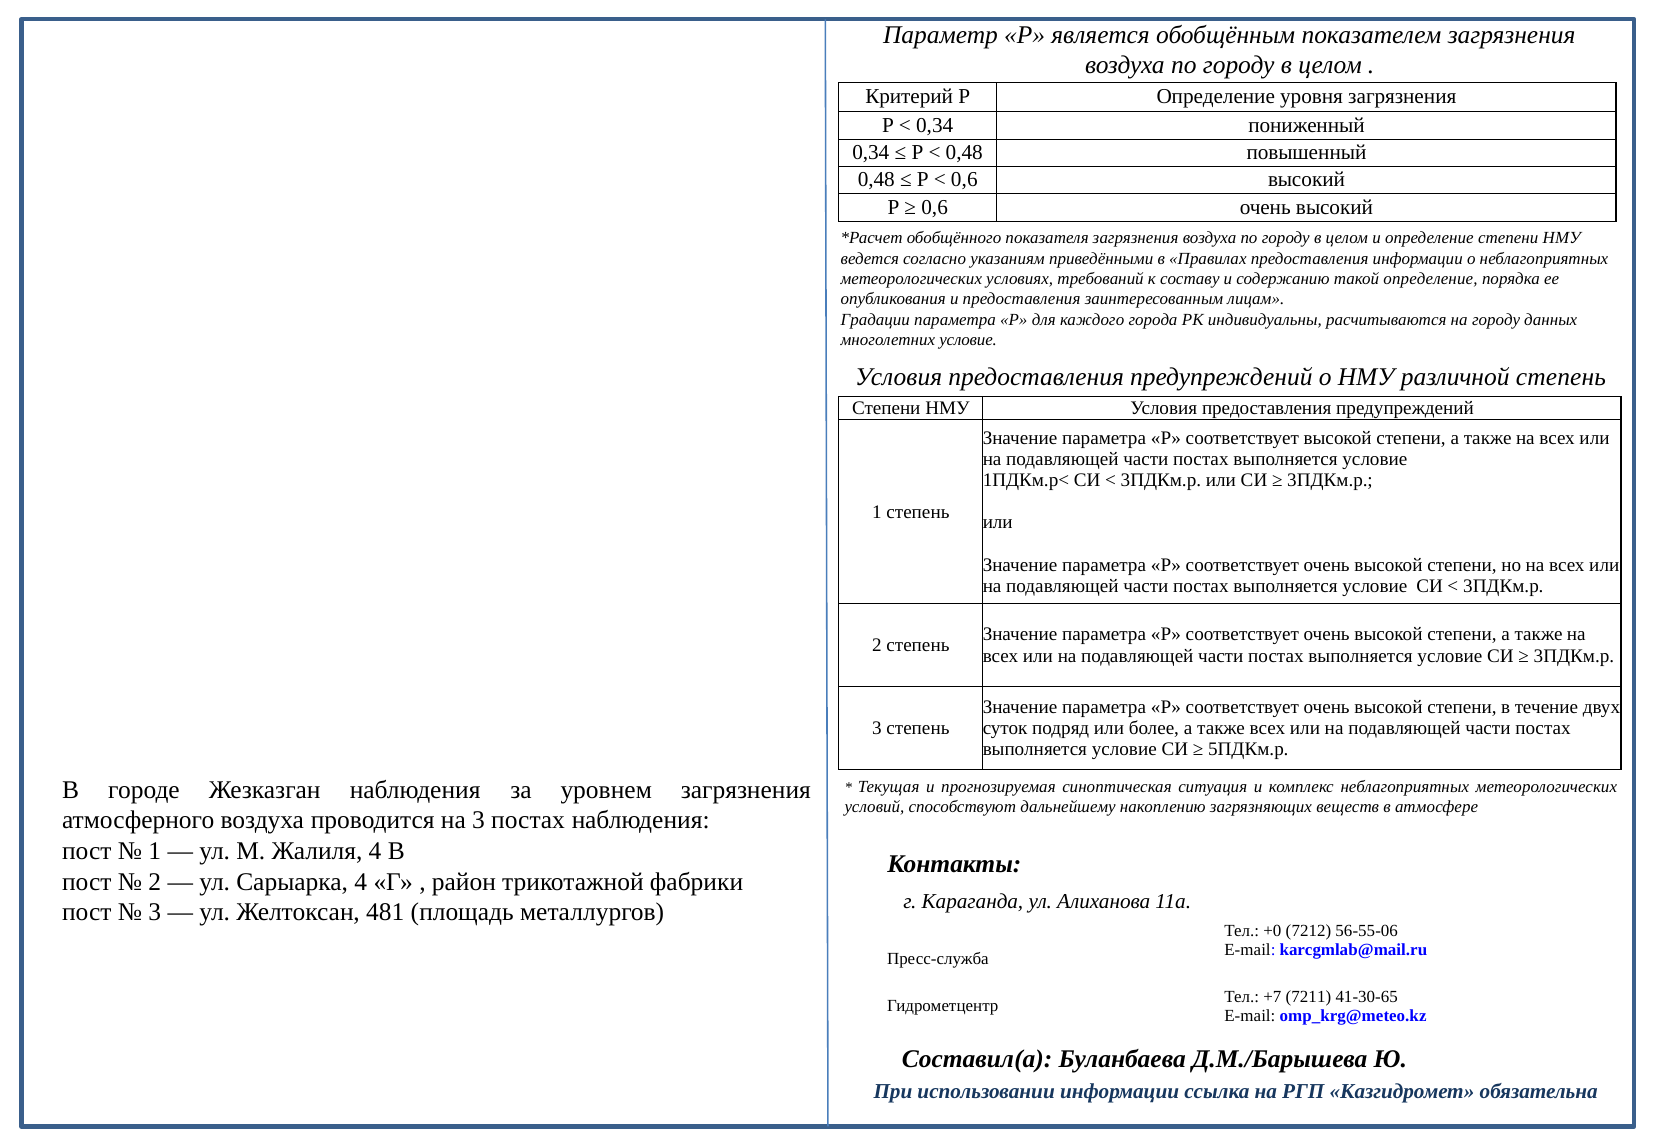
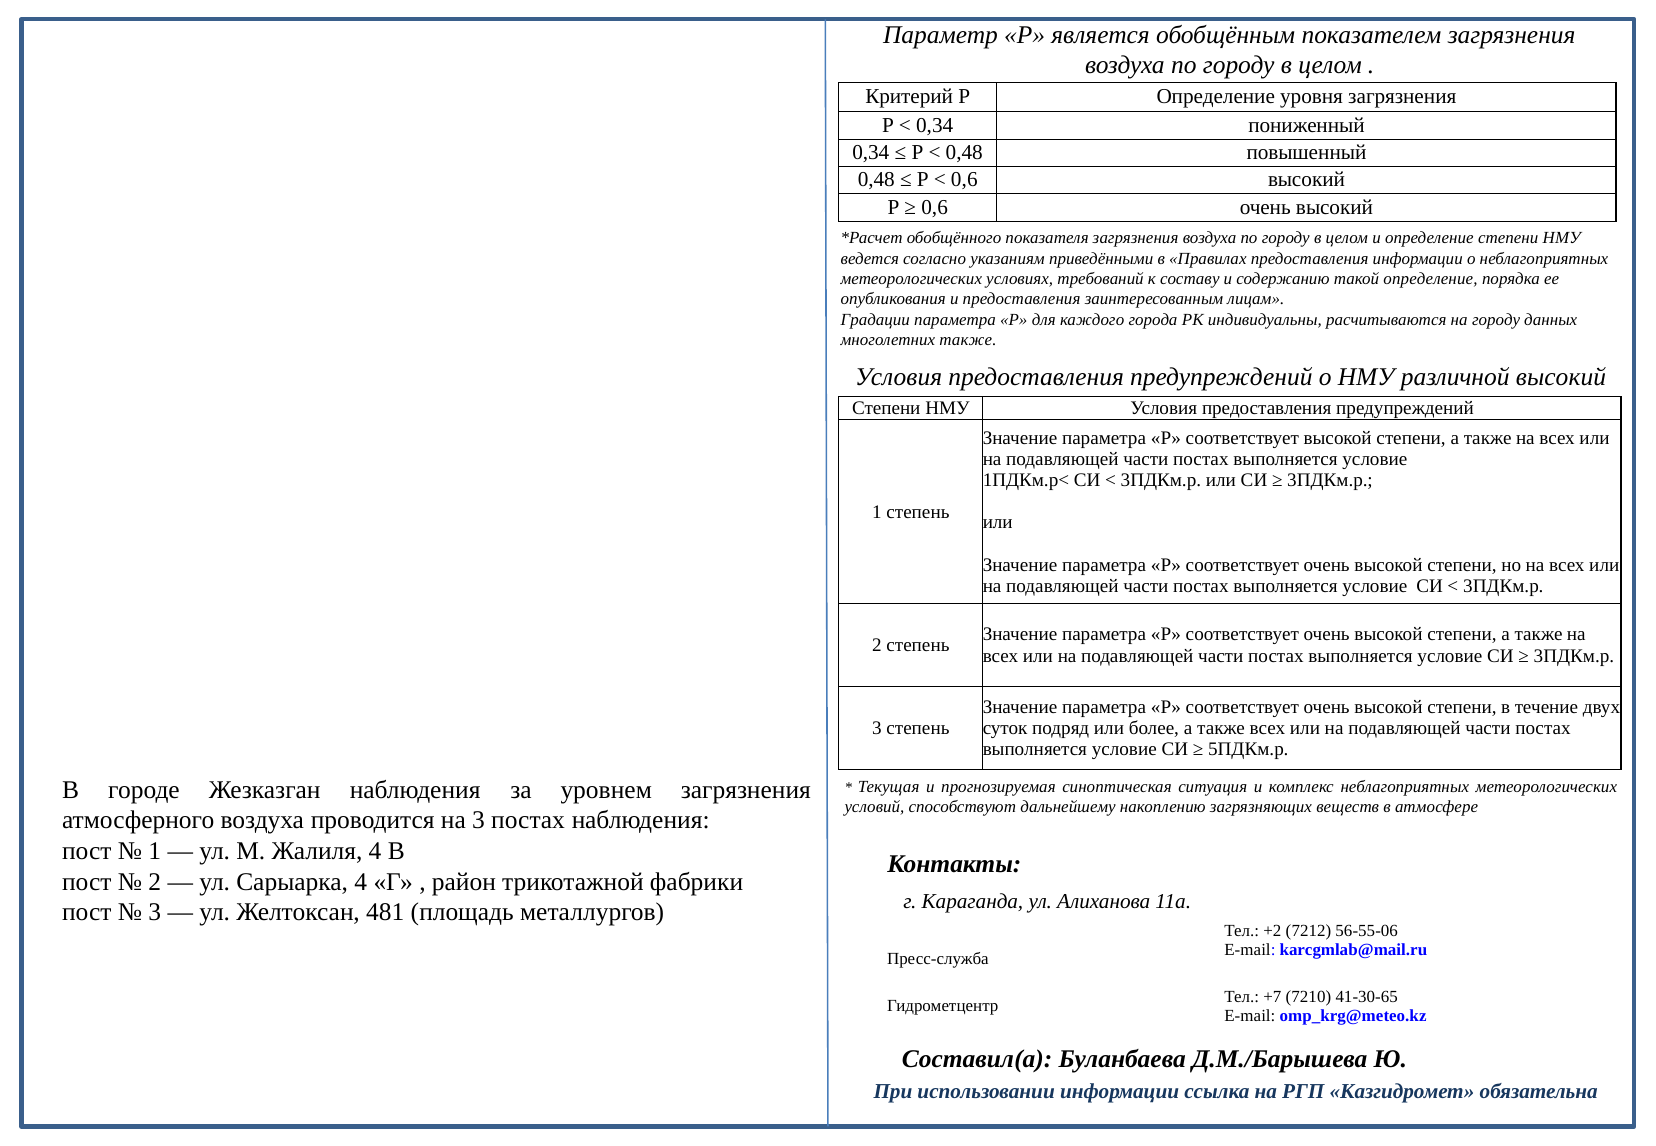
многолетних условие: условие -> также
различной степень: степень -> высокий
+0: +0 -> +2
7211: 7211 -> 7210
